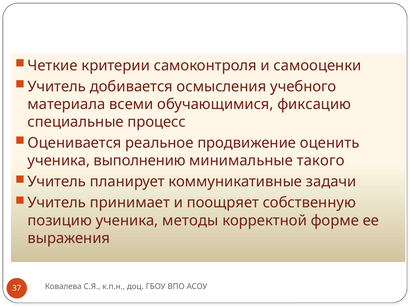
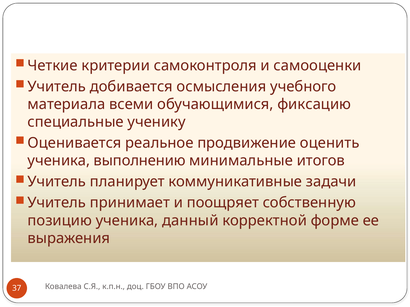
процесс: процесс -> ученику
такого: такого -> итогов
методы: методы -> данный
